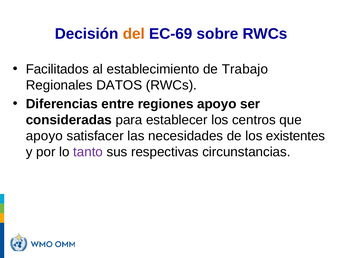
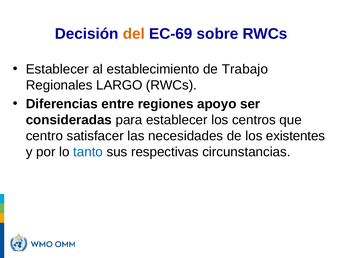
Facilitados at (57, 69): Facilitados -> Establecer
DATOS: DATOS -> LARGO
apoyo at (44, 136): apoyo -> centro
tanto colour: purple -> blue
